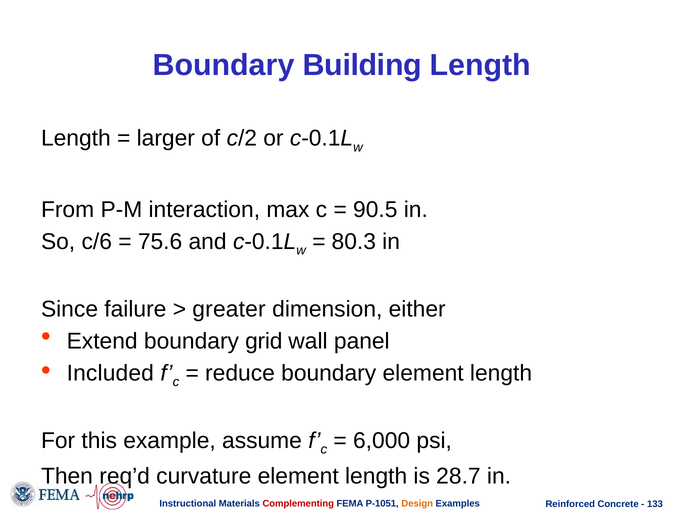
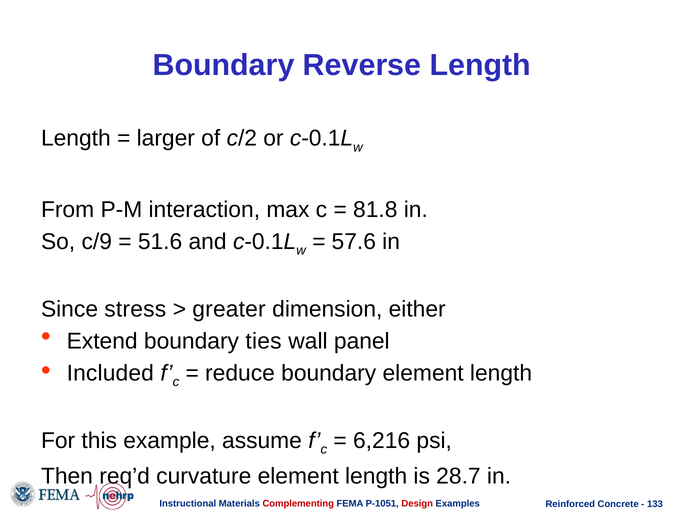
Building: Building -> Reverse
90.5: 90.5 -> 81.8
c/6: c/6 -> c/9
75.6: 75.6 -> 51.6
80.3: 80.3 -> 57.6
failure: failure -> stress
grid: grid -> ties
6,000: 6,000 -> 6,216
Design colour: orange -> red
